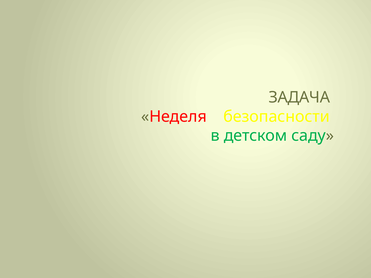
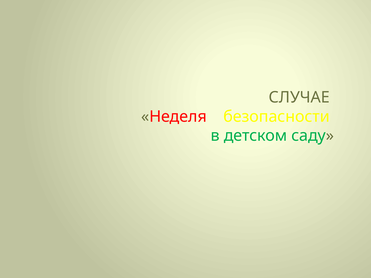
ЗАДАЧА: ЗАДАЧА -> СЛУЧАЕ
